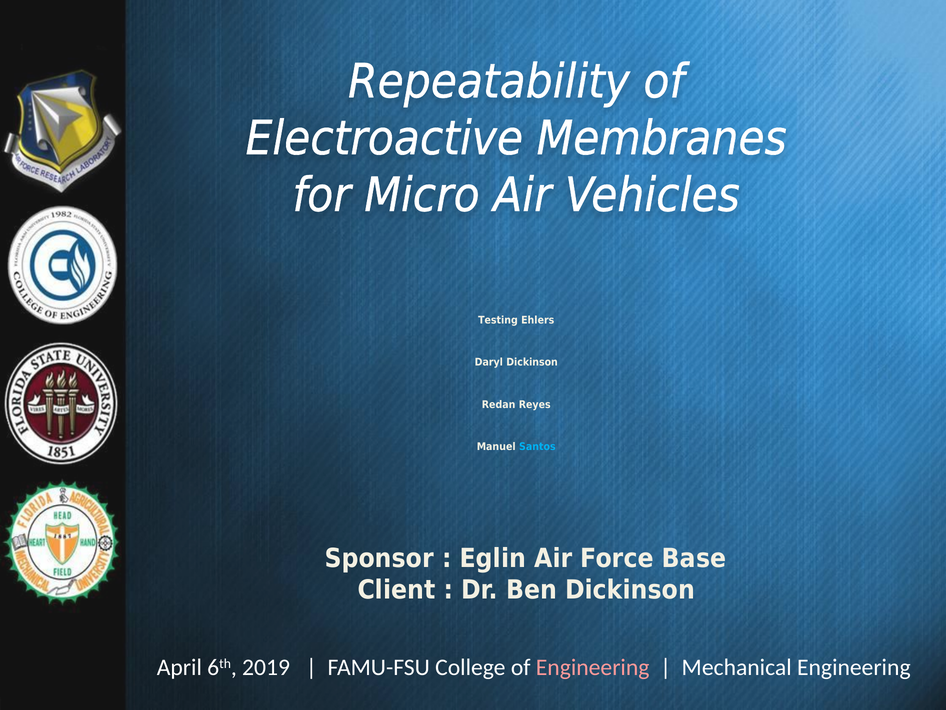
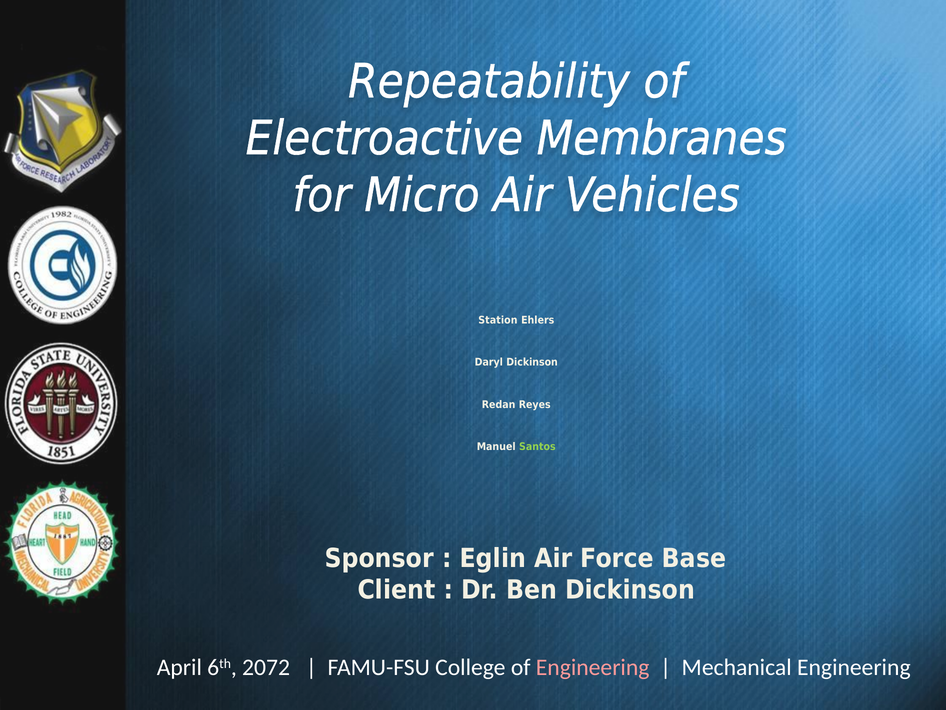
Testing: Testing -> Station
Santos colour: light blue -> light green
2019: 2019 -> 2072
